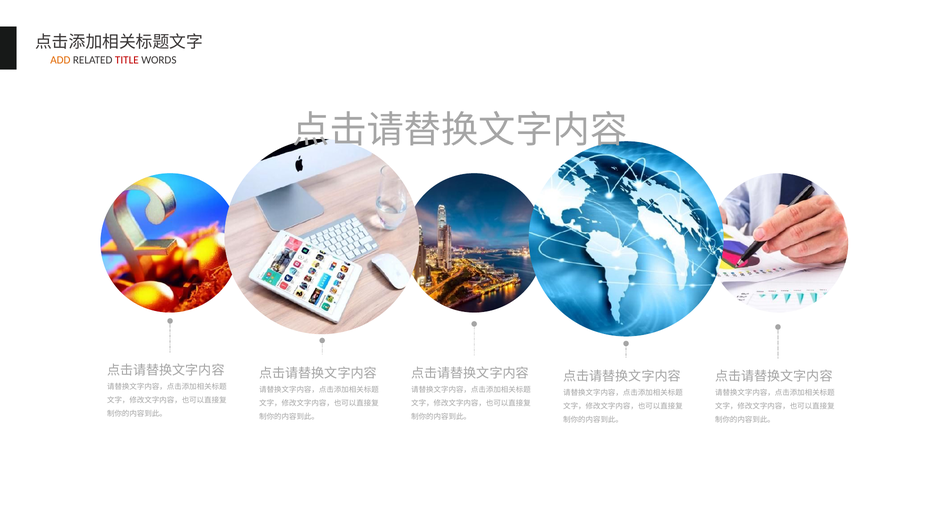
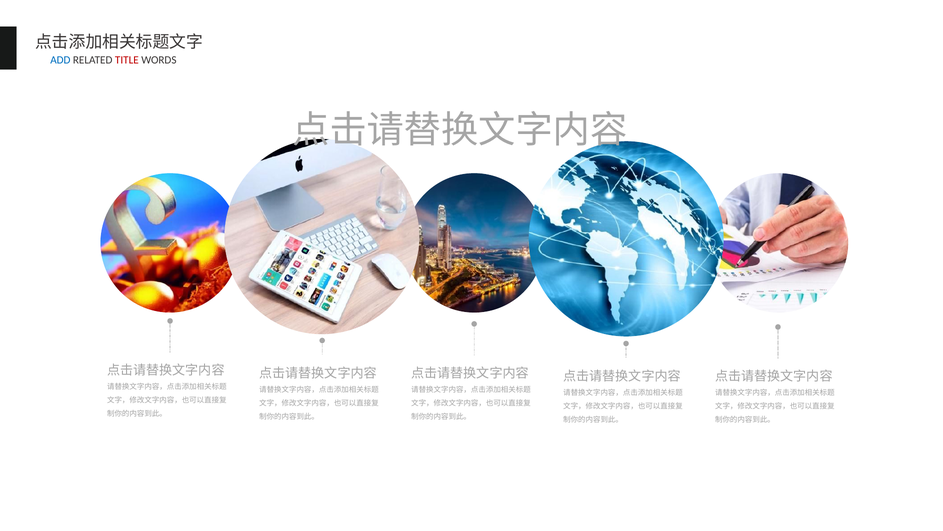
ADD colour: orange -> blue
